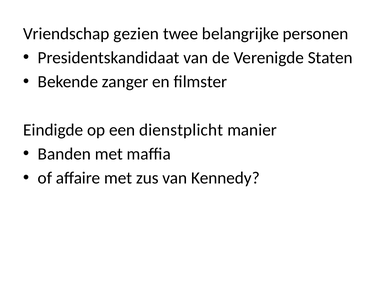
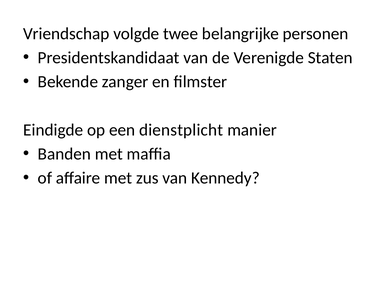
gezien: gezien -> volgde
